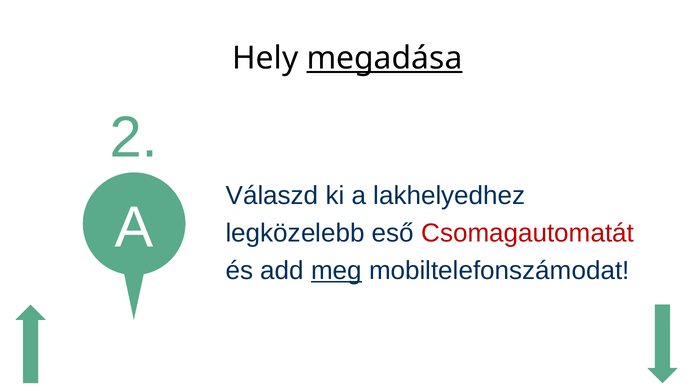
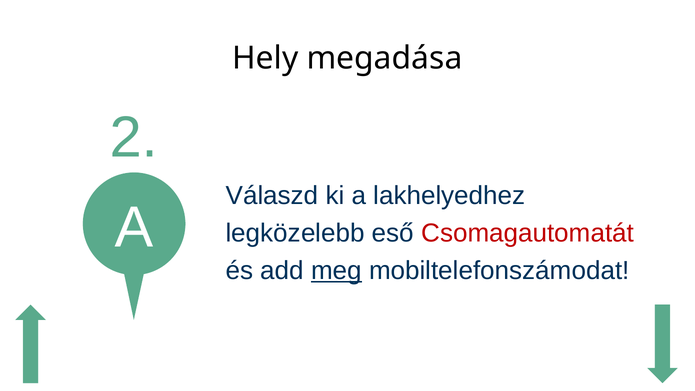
megadása underline: present -> none
